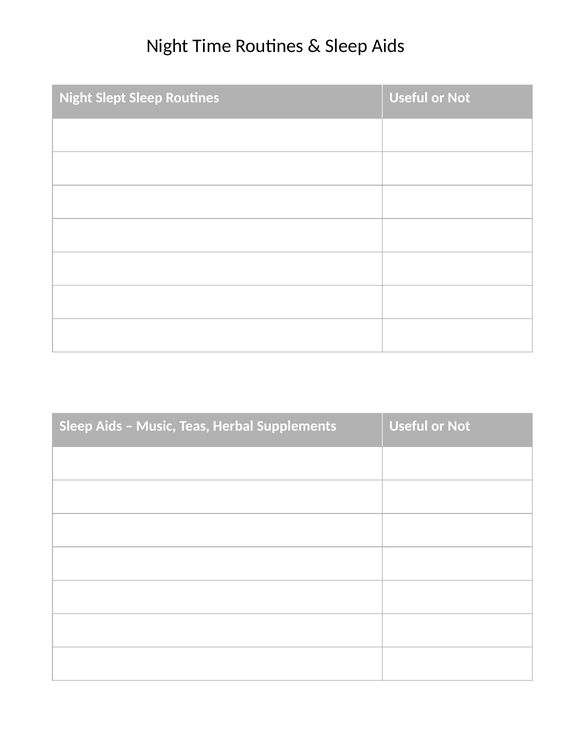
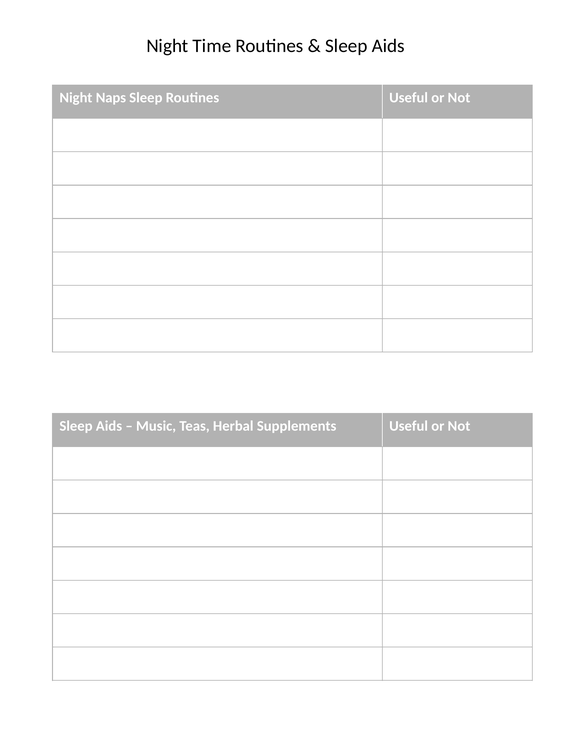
Slept: Slept -> Naps
